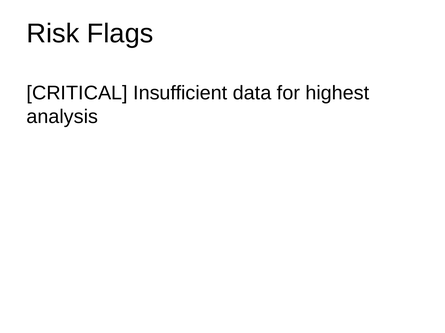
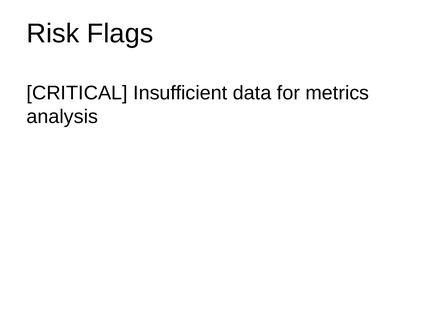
highest: highest -> metrics
